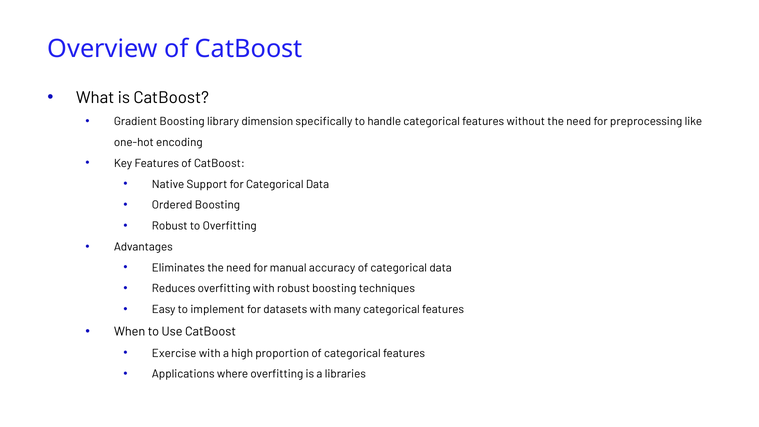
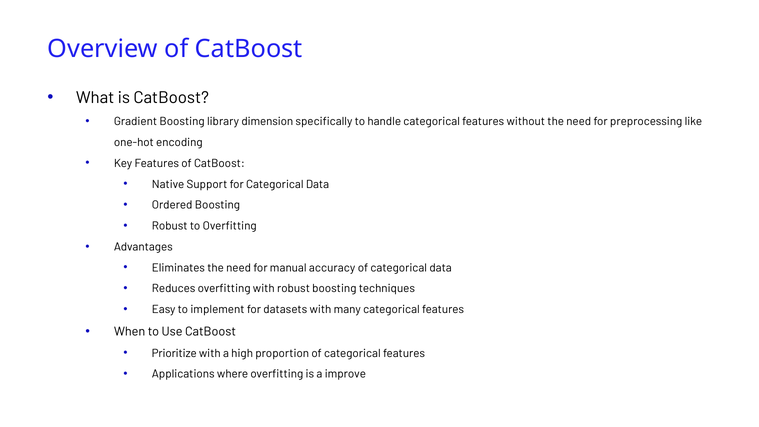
Exercise: Exercise -> Prioritize
libraries: libraries -> improve
